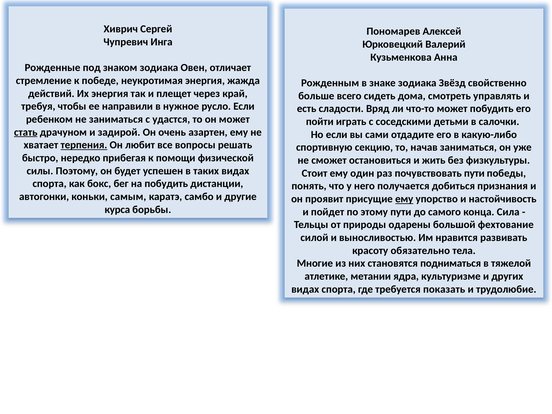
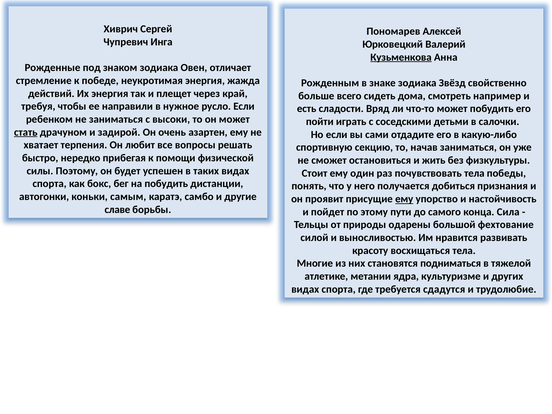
Кузьменкова underline: none -> present
управлять: управлять -> например
удастся: удастся -> высоки
терпения underline: present -> none
почувствовать пути: пути -> тела
курса: курса -> славе
обязательно: обязательно -> восхищаться
показать: показать -> сдадутся
